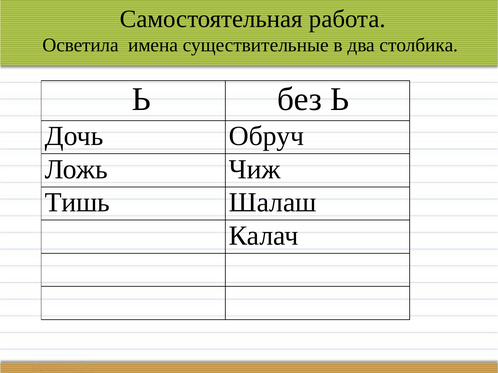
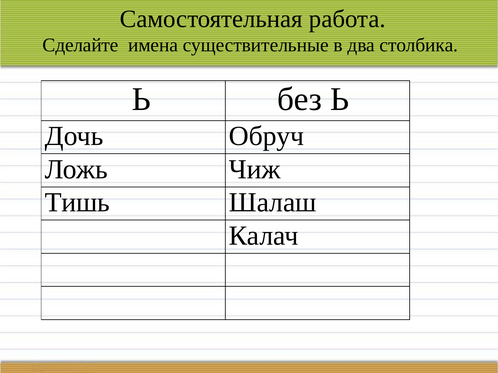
Осветила: Осветила -> Сделайте
